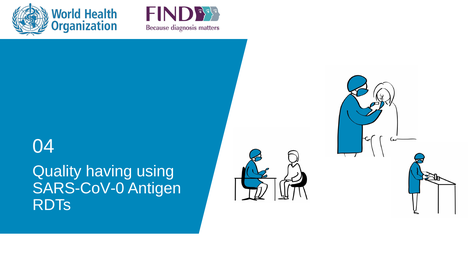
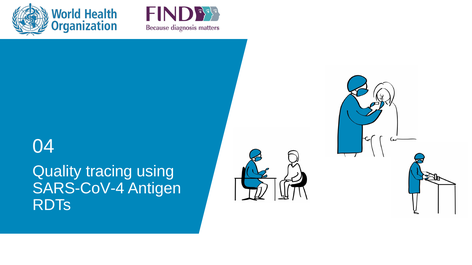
having: having -> tracing
SARS-CoV-0: SARS-CoV-0 -> SARS-CoV-4
